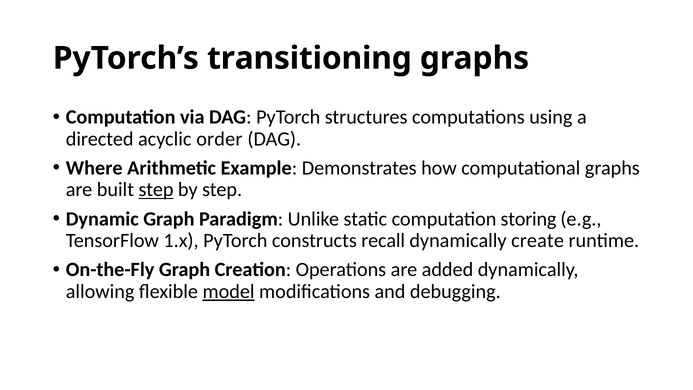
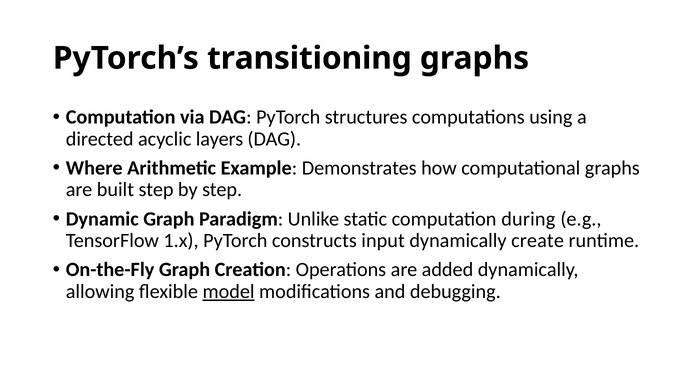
order: order -> layers
step at (156, 190) underline: present -> none
storing: storing -> during
recall: recall -> input
